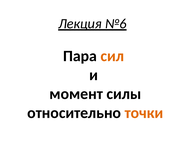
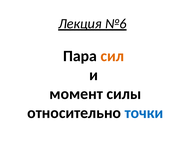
точки colour: orange -> blue
